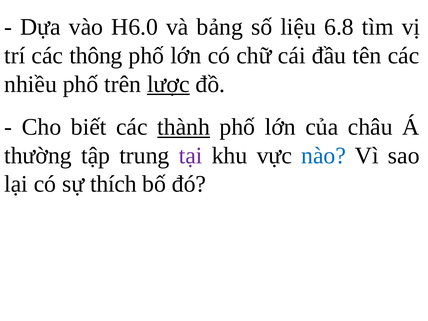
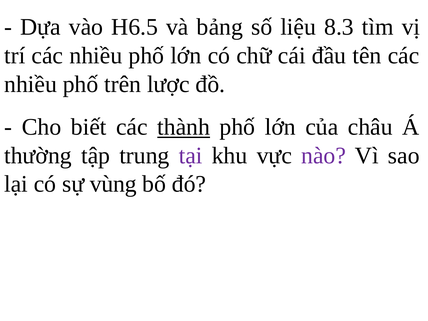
H6.0: H6.0 -> H6.5
6.8: 6.8 -> 8.3
trí các thông: thông -> nhiều
lược underline: present -> none
nào colour: blue -> purple
thích: thích -> vùng
